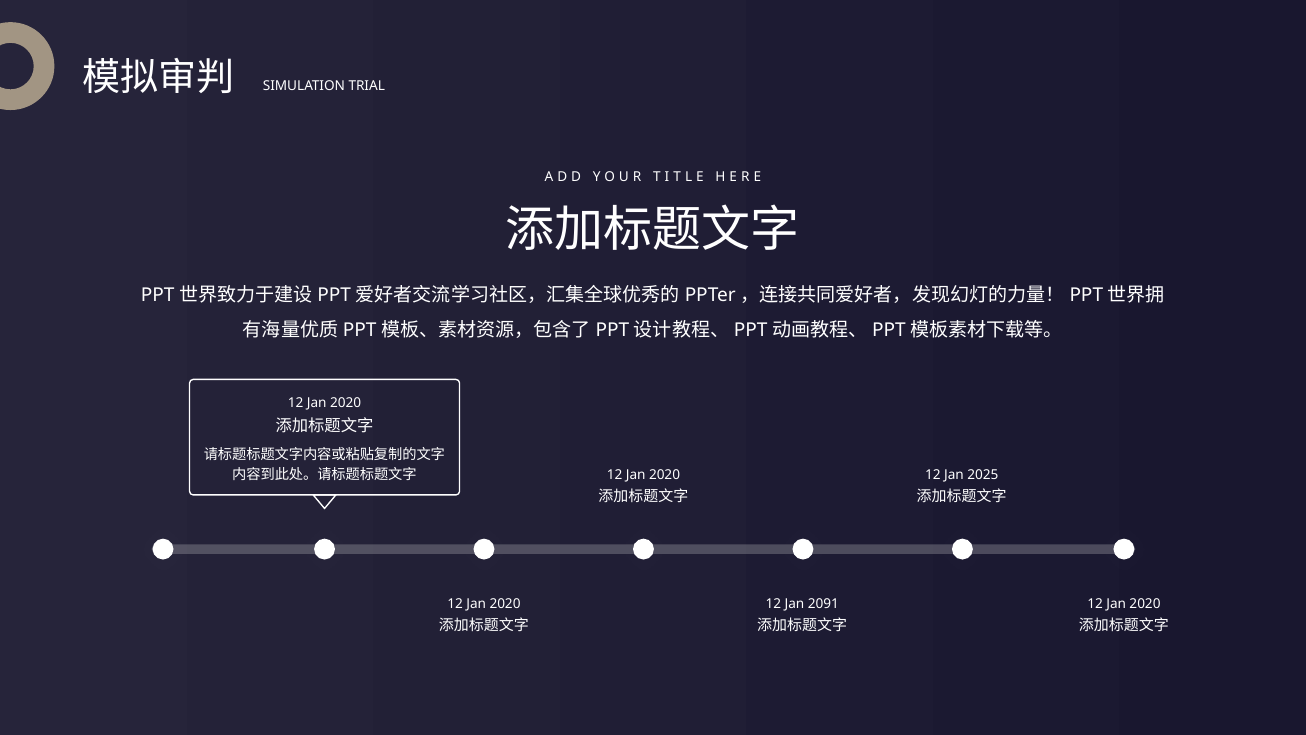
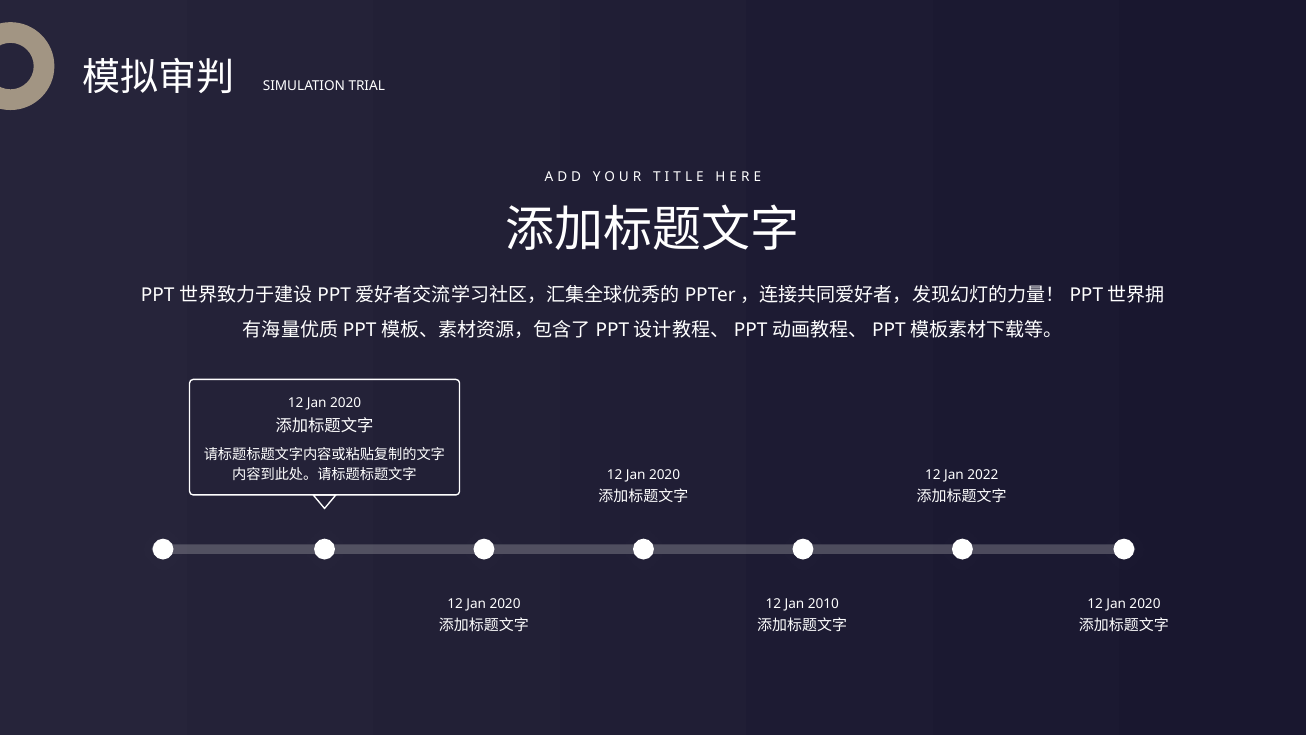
2025: 2025 -> 2022
2091: 2091 -> 2010
